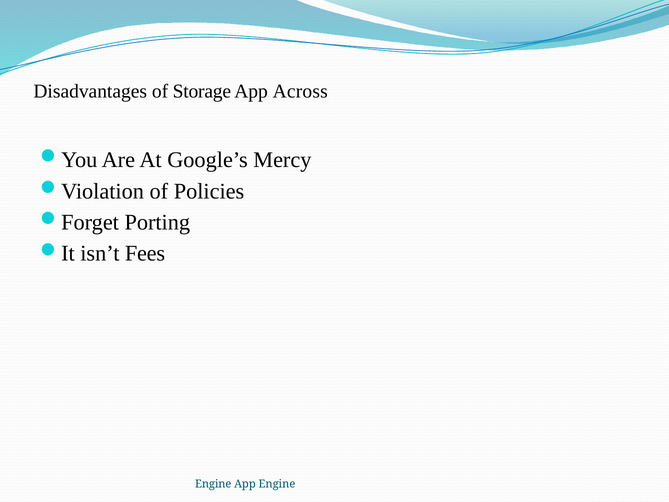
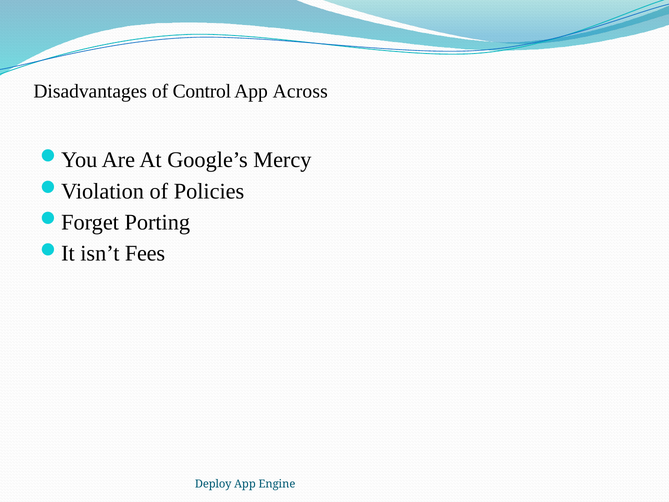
Storage: Storage -> Control
Engine at (213, 484): Engine -> Deploy
